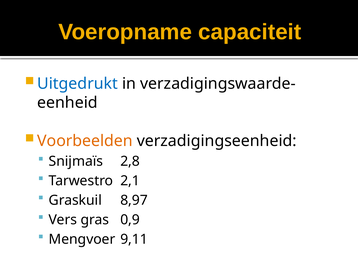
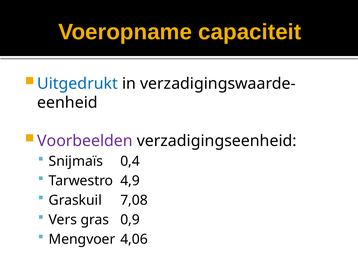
Voorbeelden colour: orange -> purple
2,8: 2,8 -> 0,4
2,1: 2,1 -> 4,9
8,97: 8,97 -> 7,08
9,11: 9,11 -> 4,06
